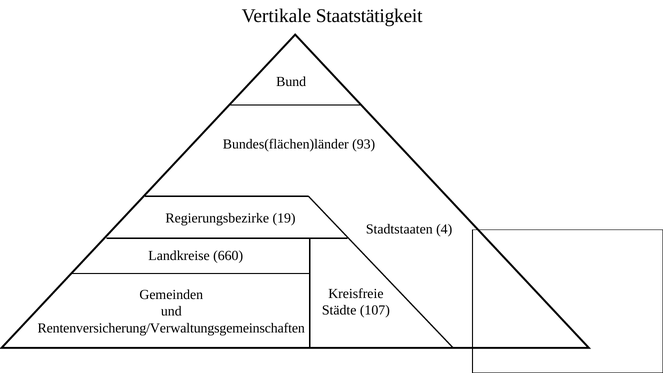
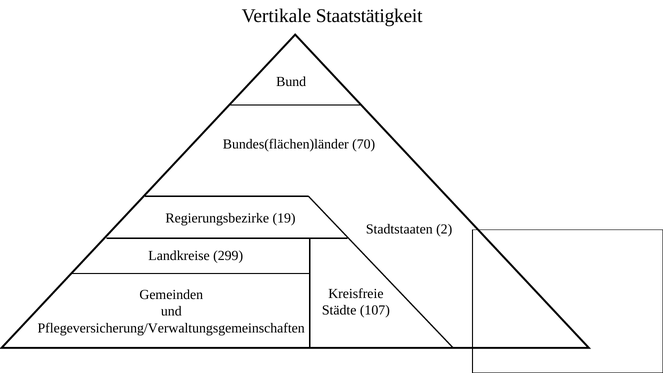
93: 93 -> 70
4: 4 -> 2
660: 660 -> 299
Rentenversicherung/Verwaltungsgemeinschaften: Rentenversicherung/Verwaltungsgemeinschaften -> Pflegeversicherung/Verwaltungsgemeinschaften
